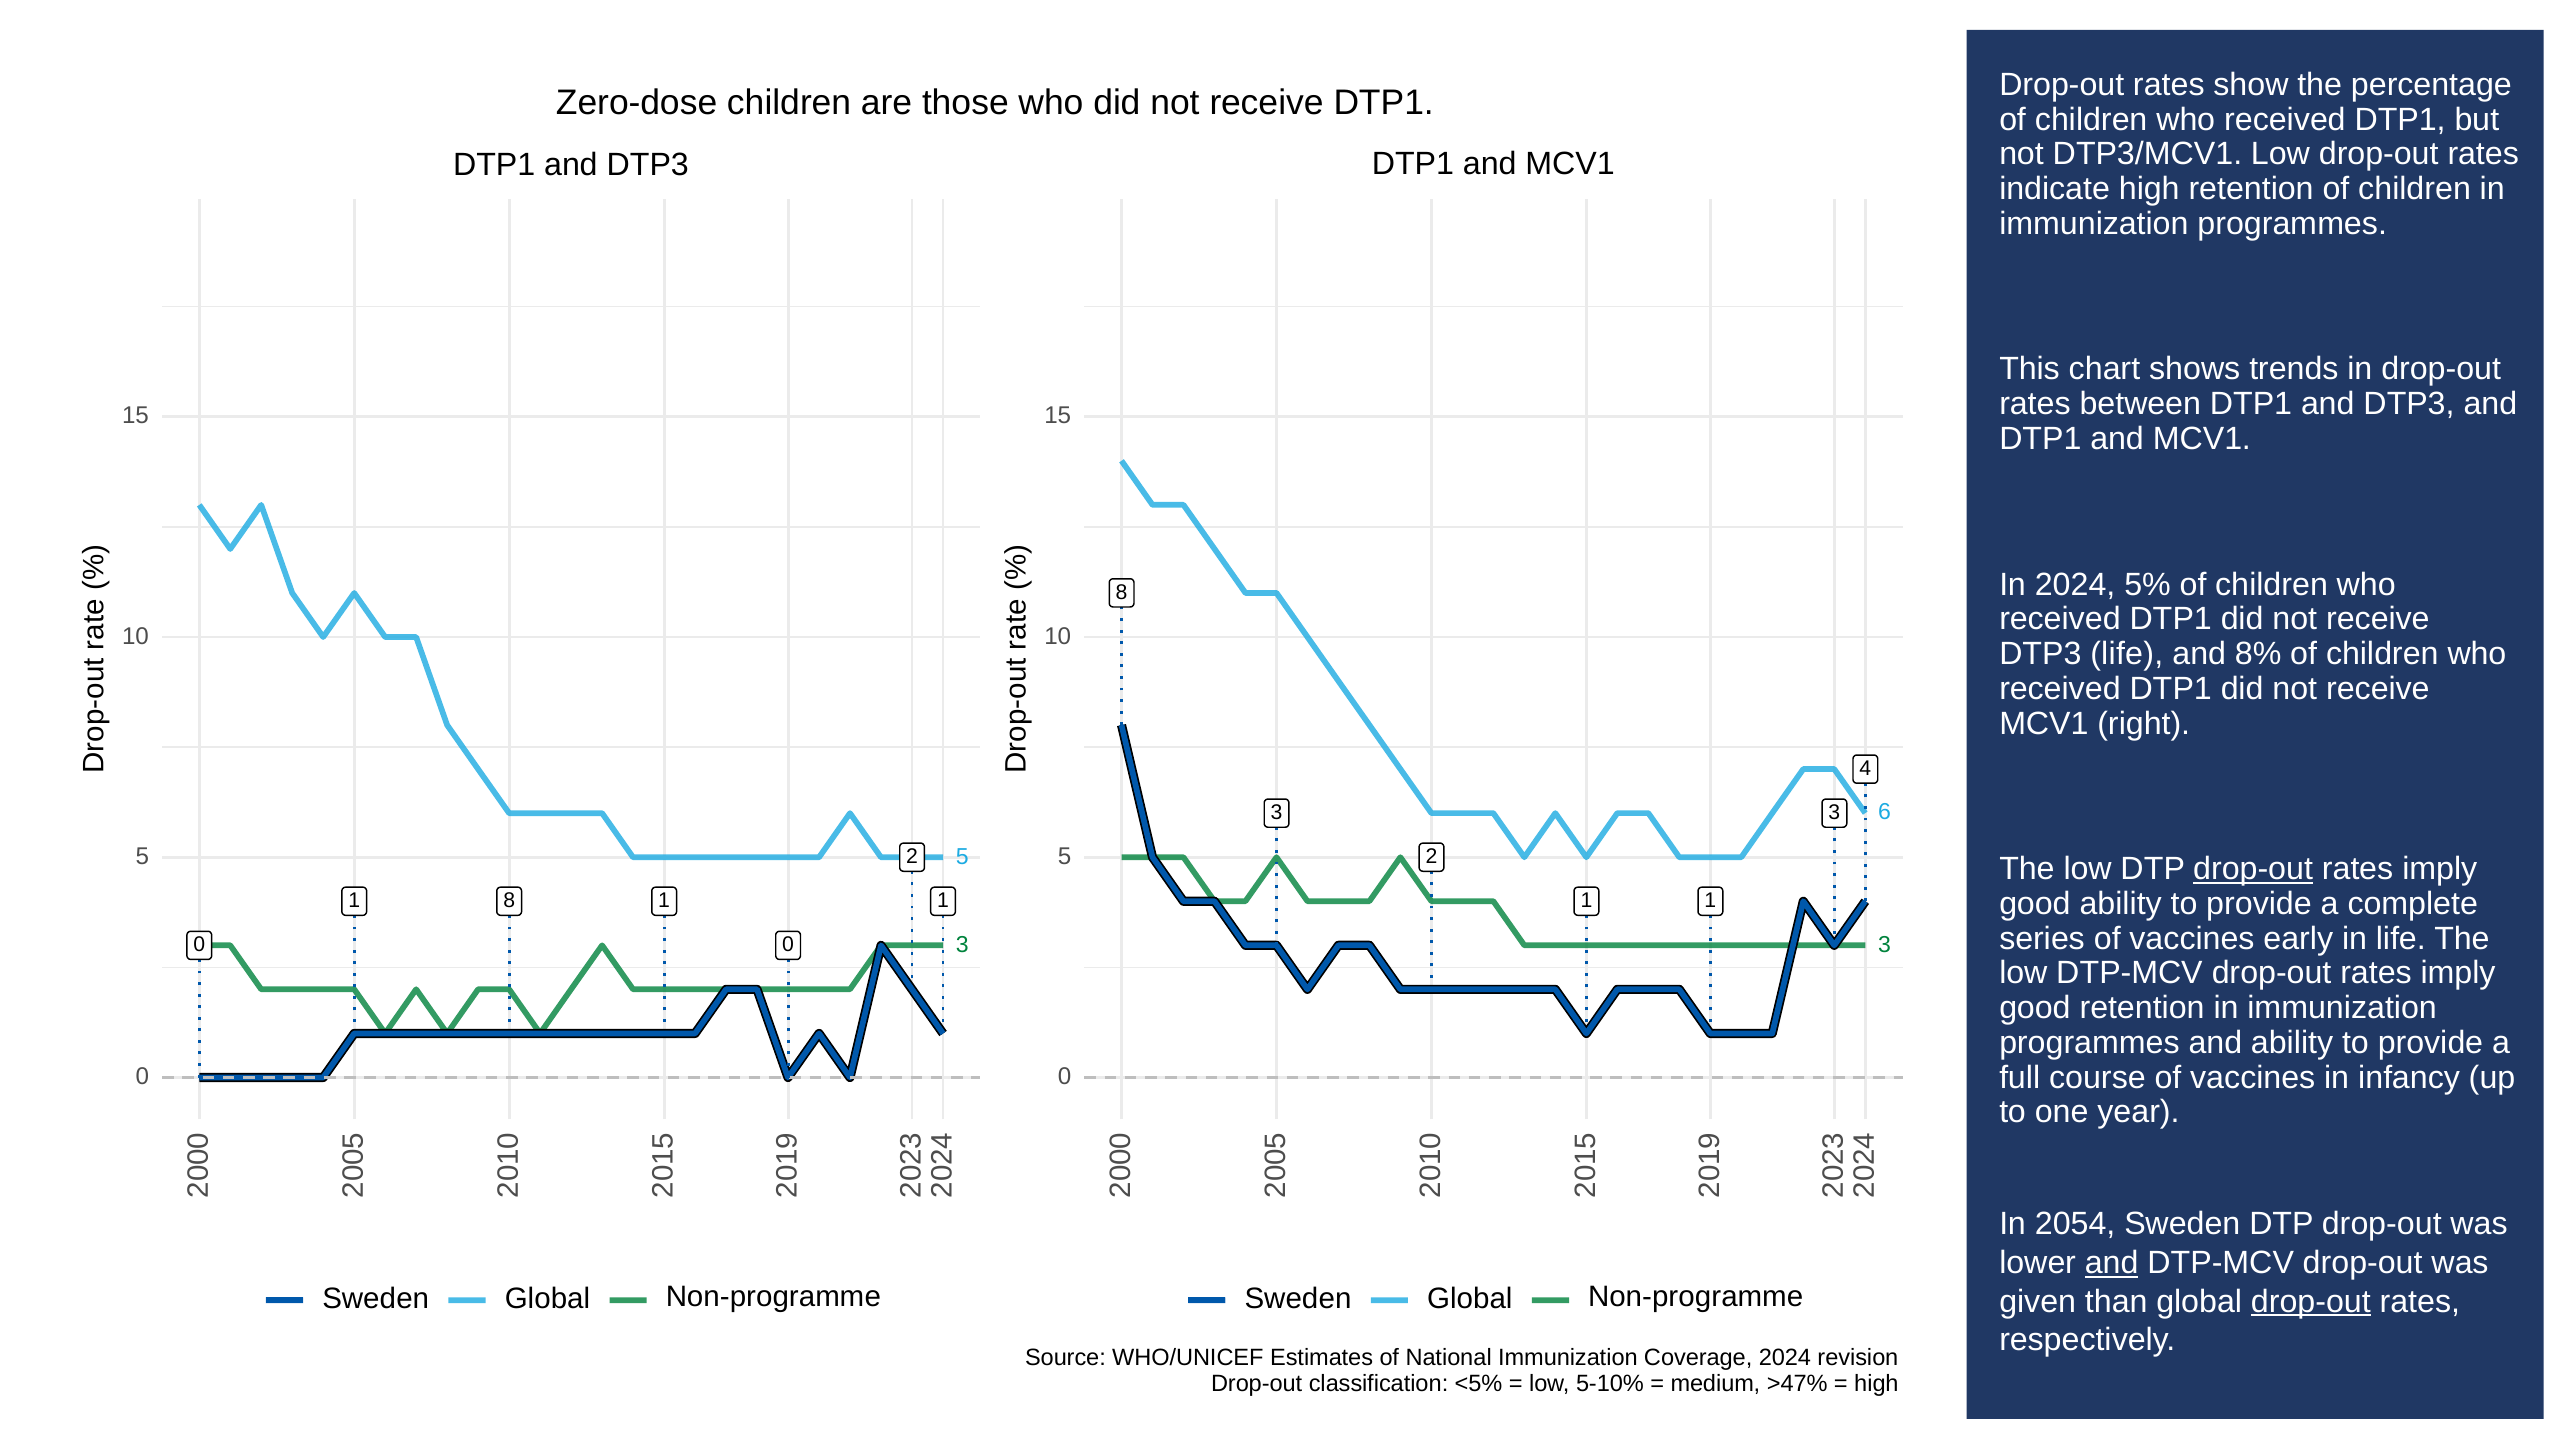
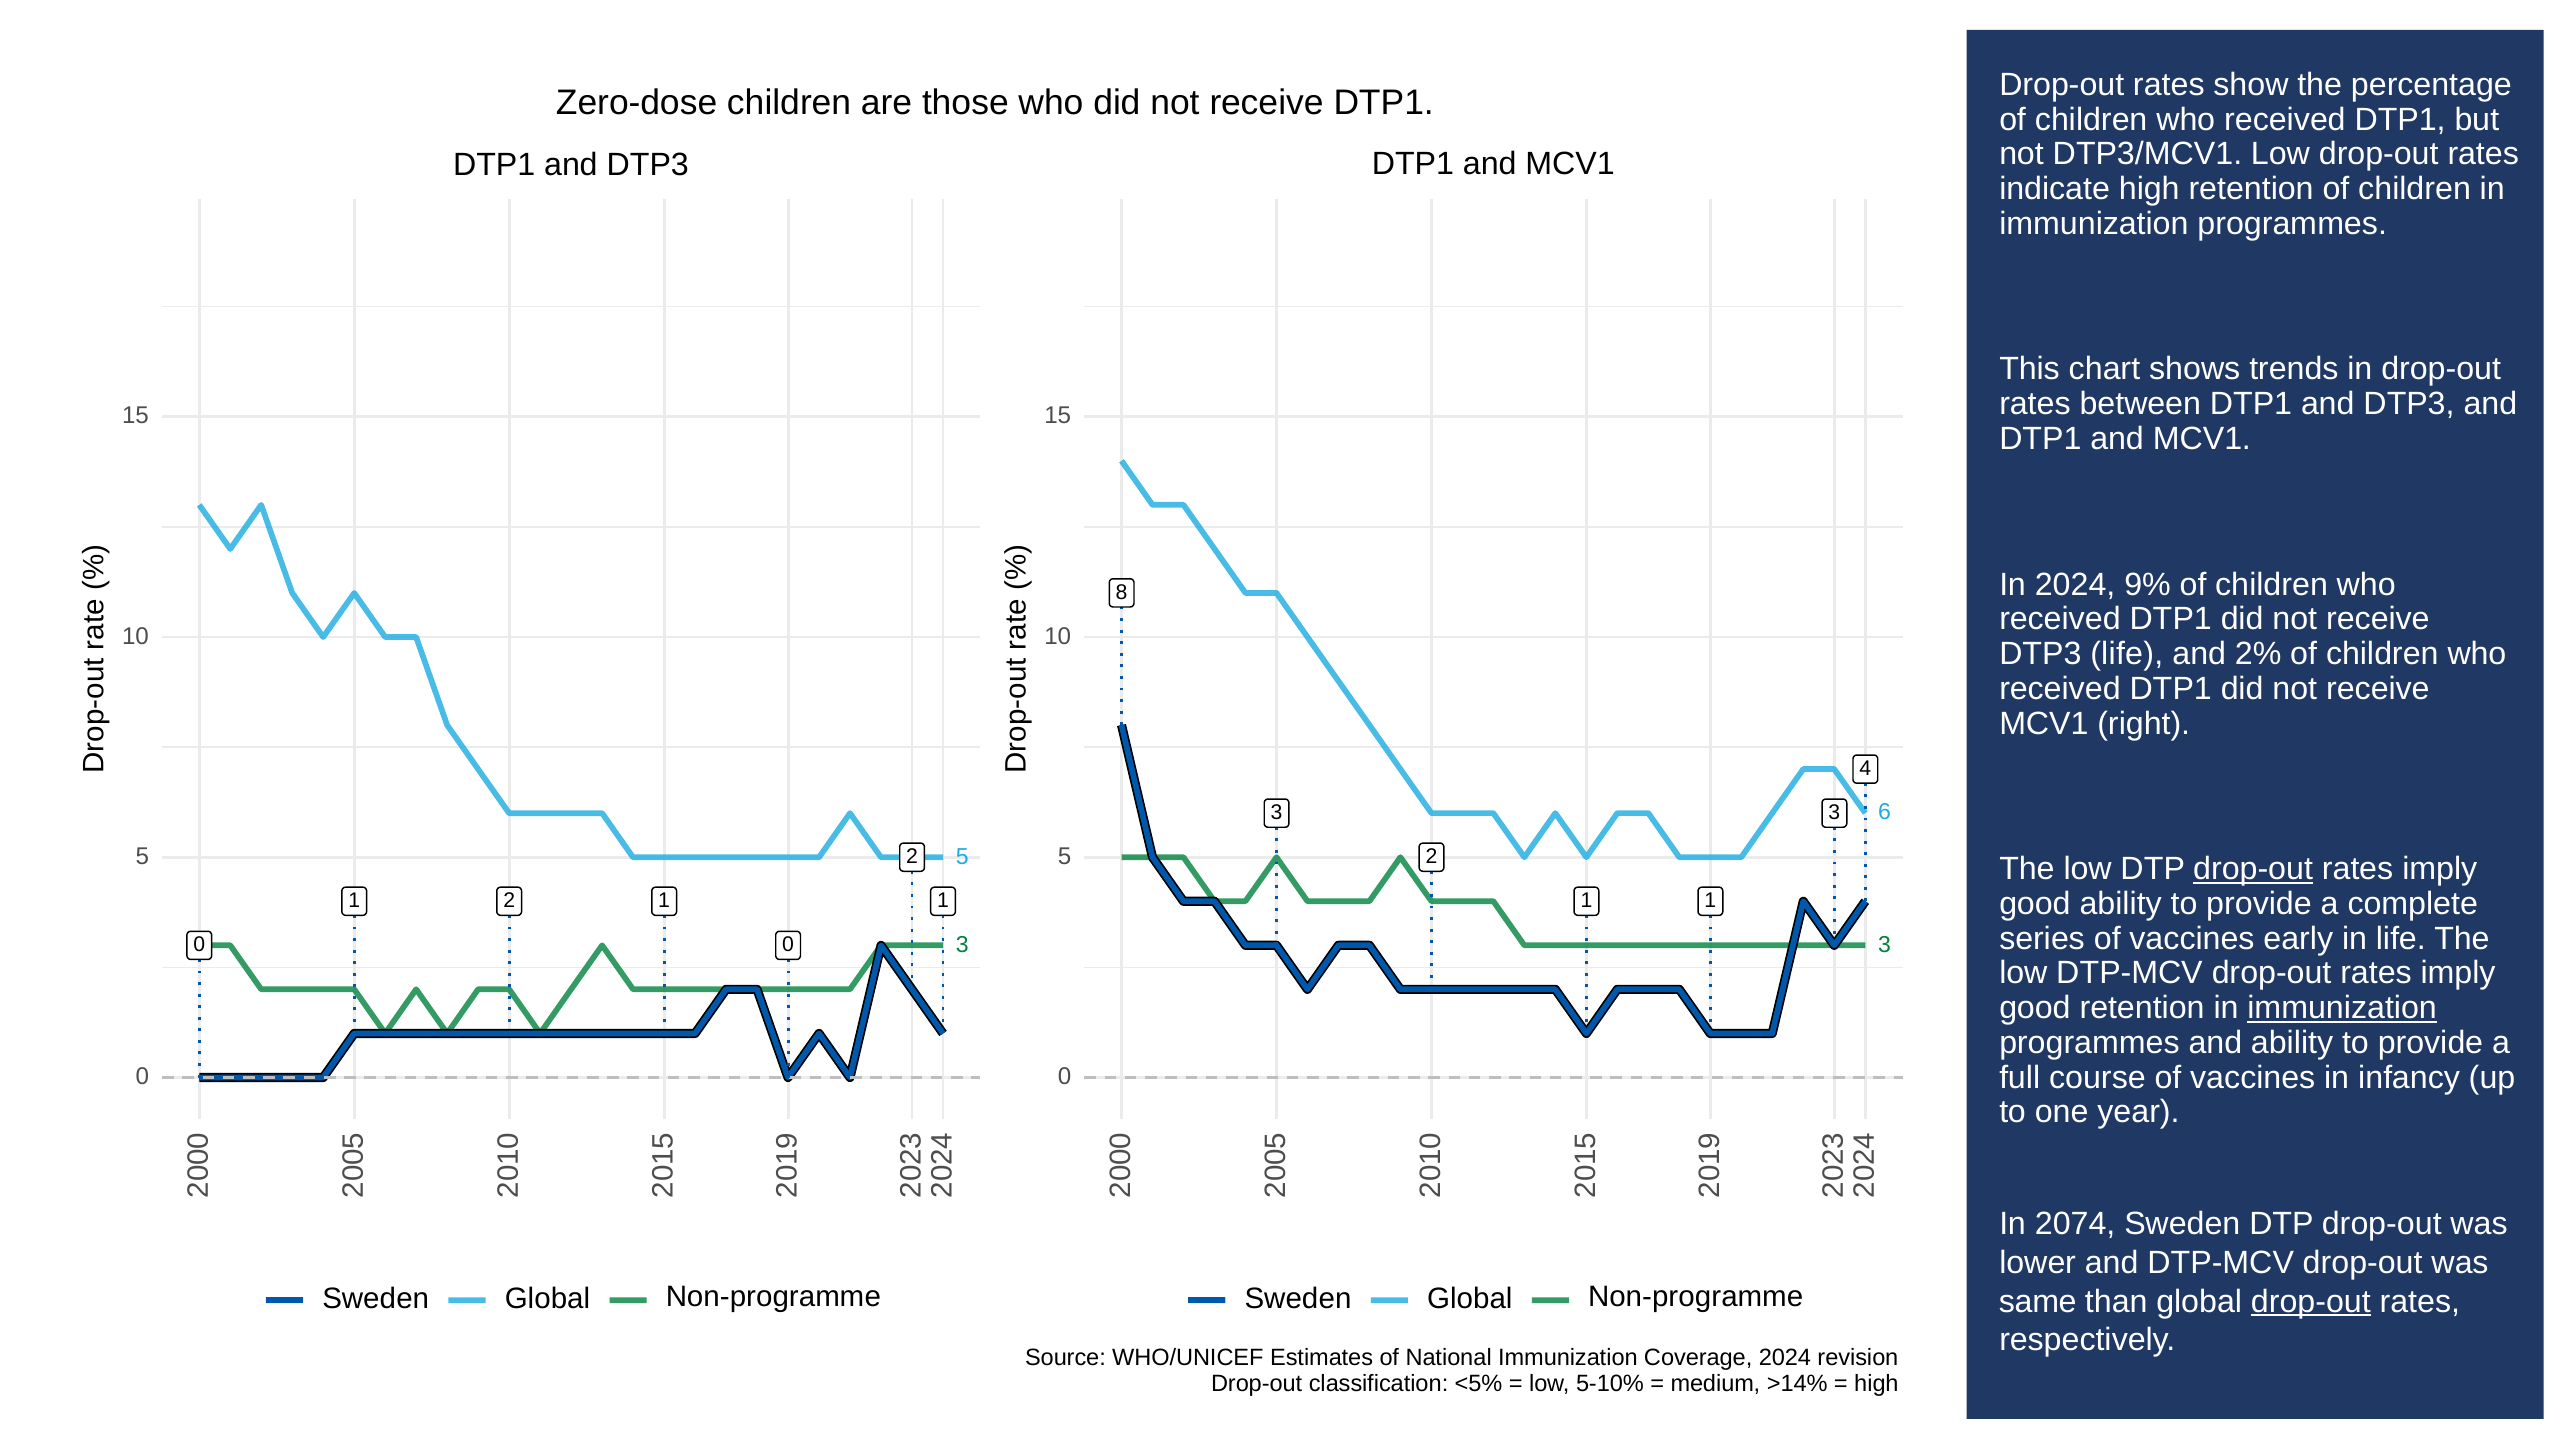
5%: 5% -> 9%
8%: 8% -> 2%
1 8: 8 -> 2
immunization at (2342, 1008) underline: none -> present
2054: 2054 -> 2074
and at (2112, 1263) underline: present -> none
given: given -> same
>47%: >47% -> >14%
